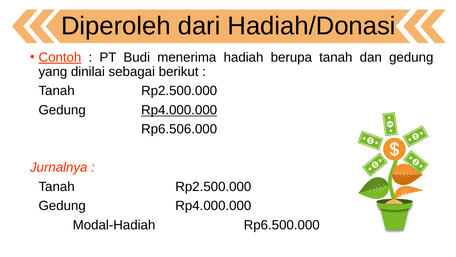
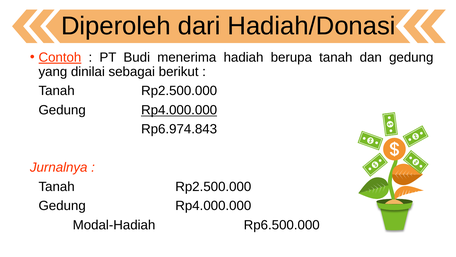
Rp6.506.000: Rp6.506.000 -> Rp6.974.843
